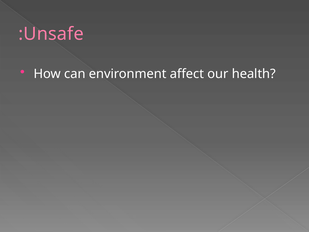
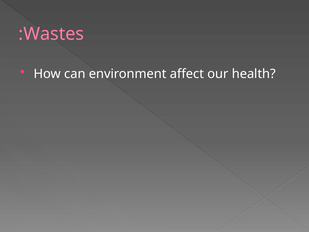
Unsafe: Unsafe -> Wastes
